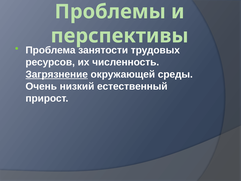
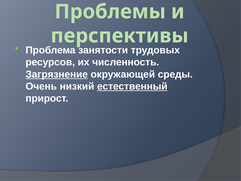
естественный underline: none -> present
